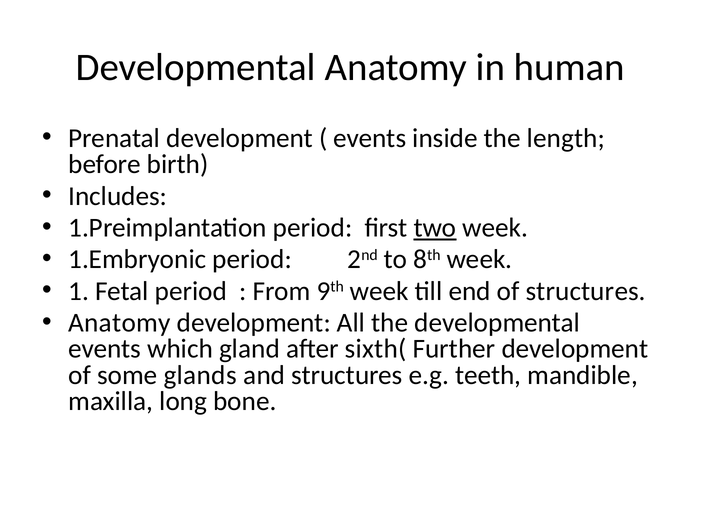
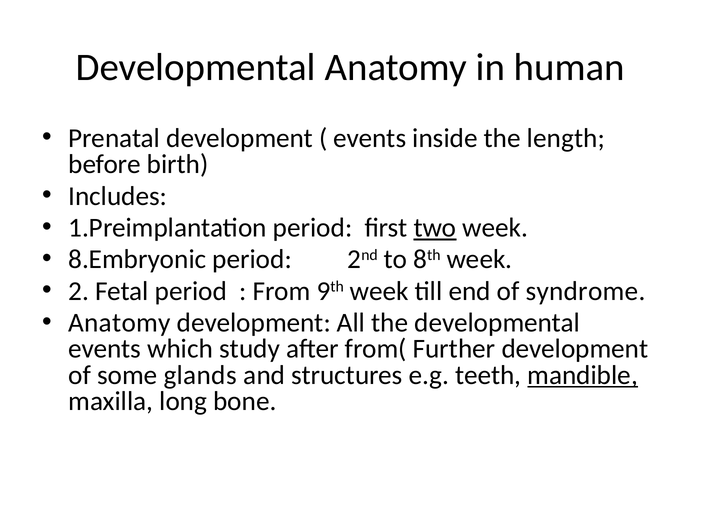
1.Embryonic: 1.Embryonic -> 8.Embryonic
1: 1 -> 2
of structures: structures -> syndrome
gland: gland -> study
sixth(: sixth( -> from(
mandible underline: none -> present
